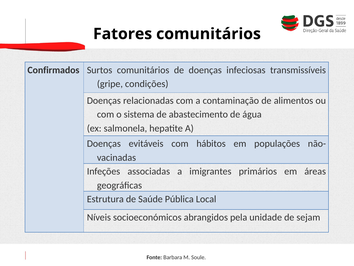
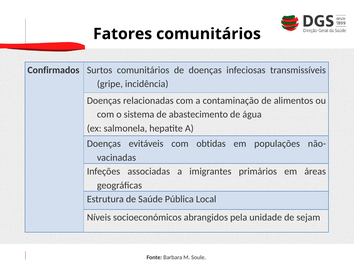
condições: condições -> incidência
hábitos: hábitos -> obtidas
